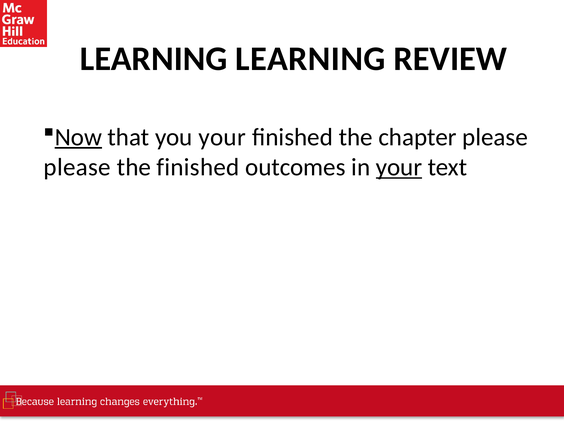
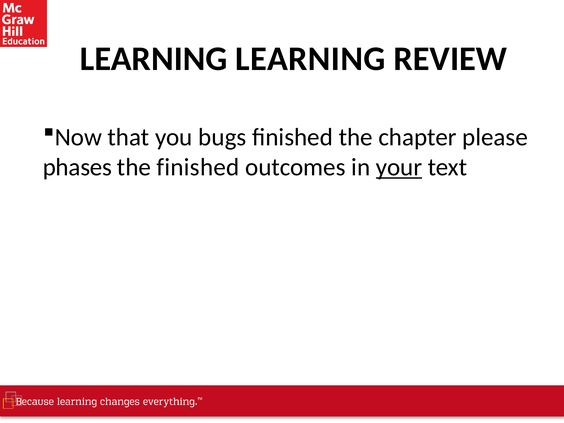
Now underline: present -> none
you your: your -> bugs
please at (77, 167): please -> phases
